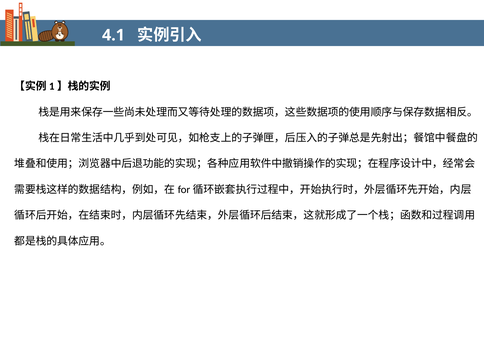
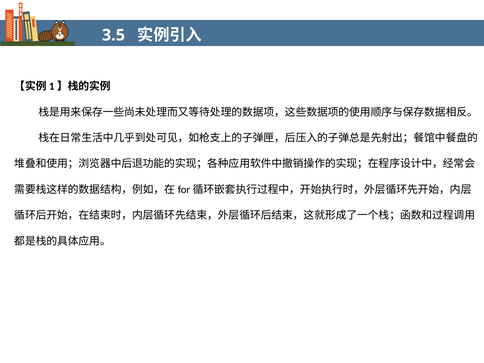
4.1: 4.1 -> 3.5
